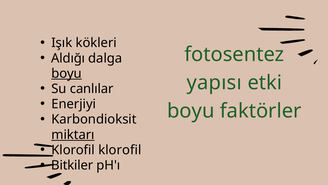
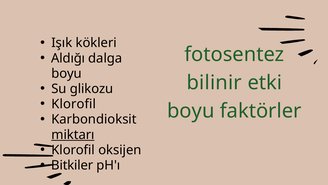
boyu at (67, 73) underline: present -> none
yapısı: yapısı -> bilinir
canlılar: canlılar -> glikozu
Enerjiyi at (74, 104): Enerjiyi -> Klorofil
Klorofil klorofil: klorofil -> oksijen
